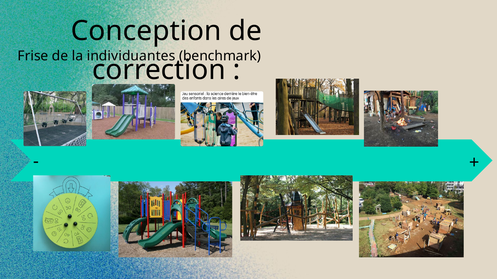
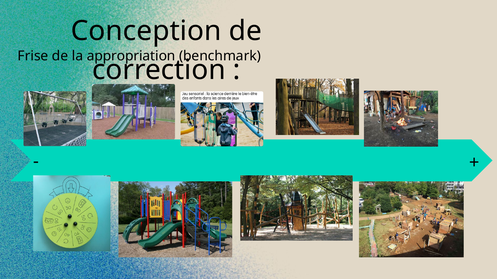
individuantes: individuantes -> appropriation
